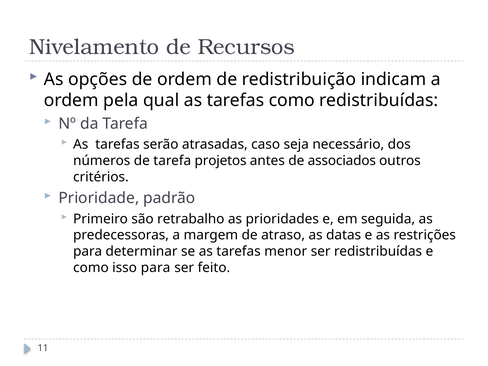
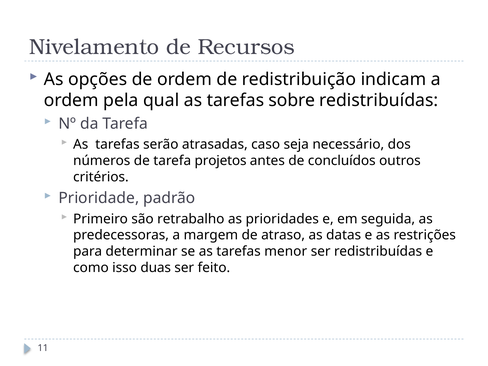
tarefas como: como -> sobre
associados: associados -> concluídos
isso para: para -> duas
